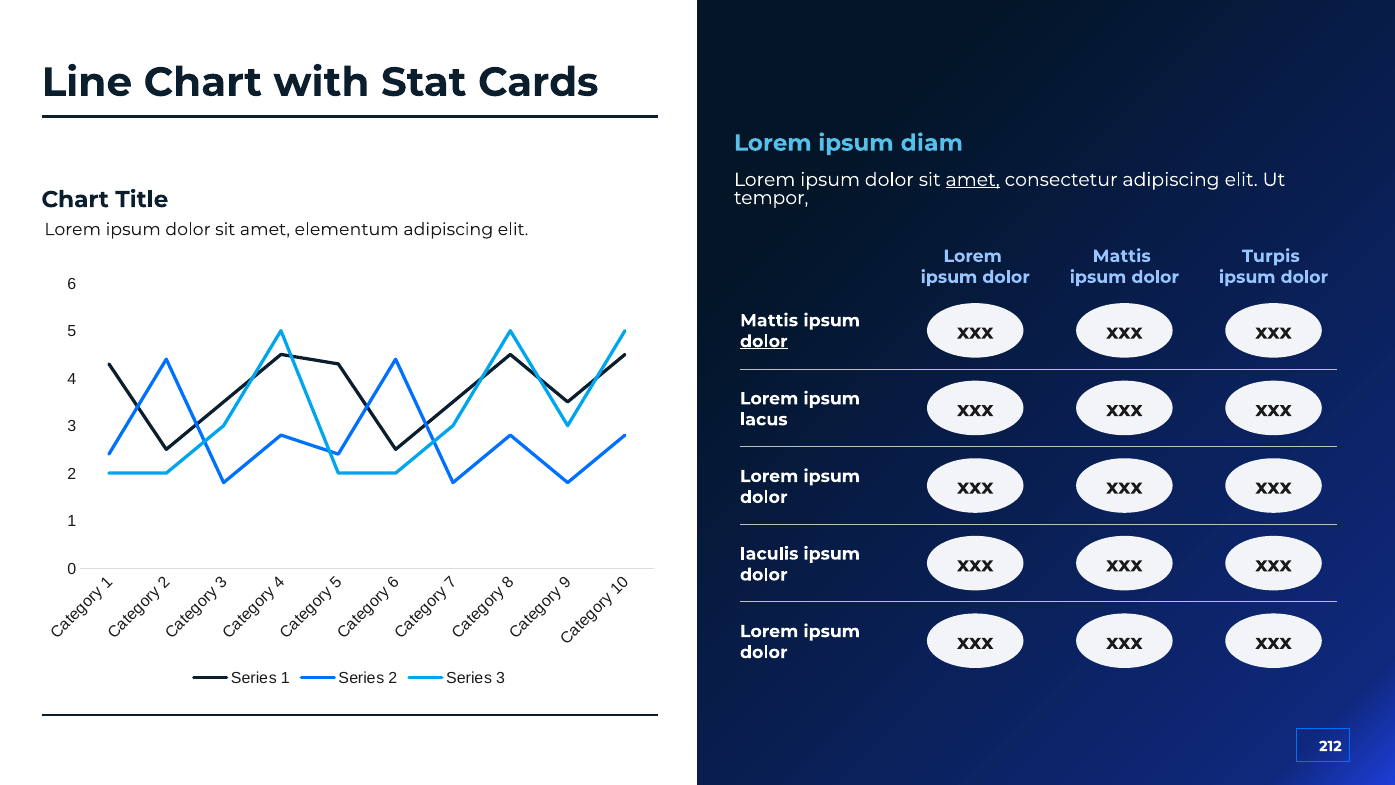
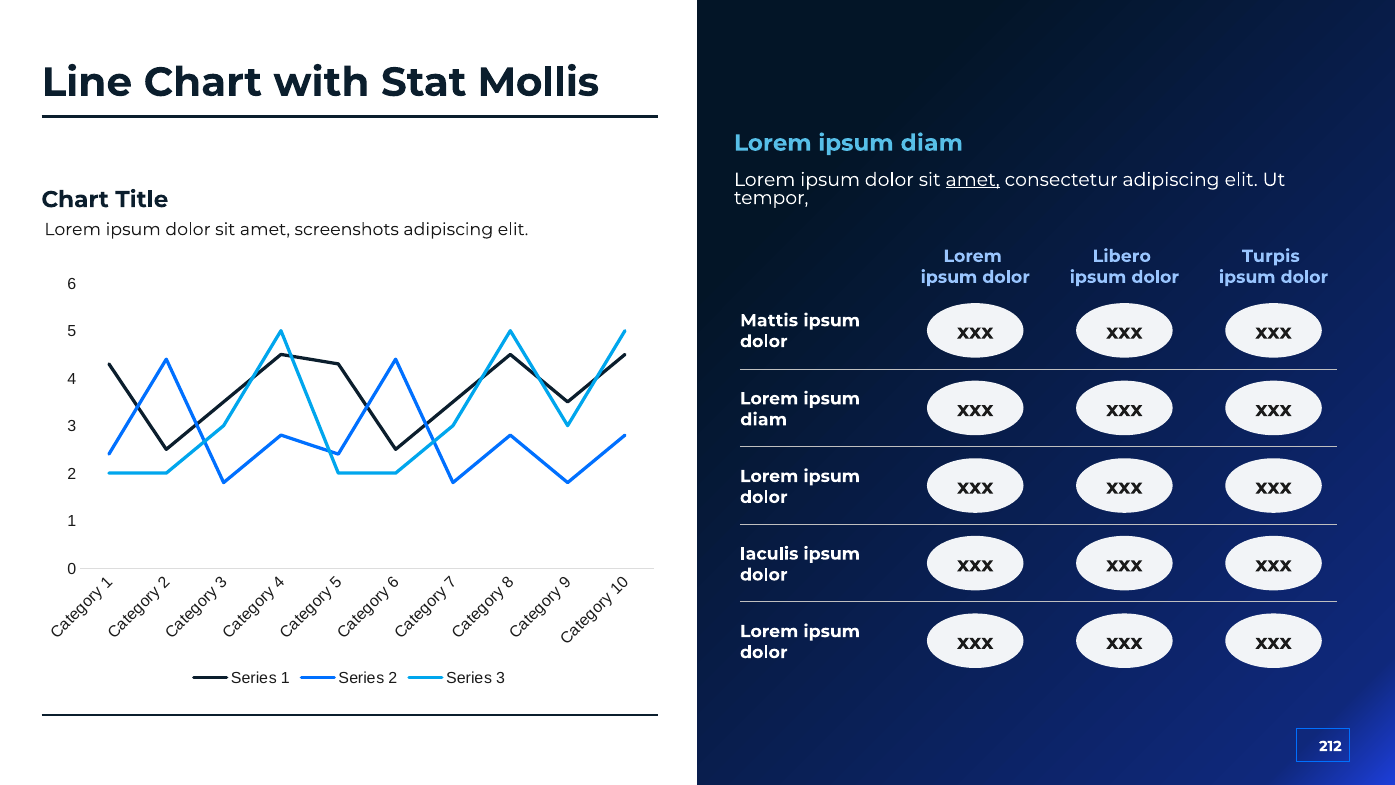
Cards: Cards -> Mollis
elementum: elementum -> screenshots
Mattis at (1122, 256): Mattis -> Libero
dolor at (764, 341) underline: present -> none
lacus at (764, 419): lacus -> diam
